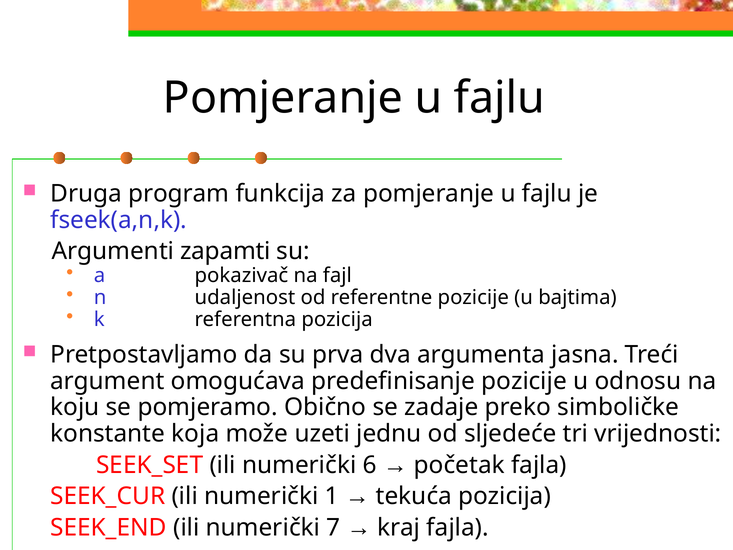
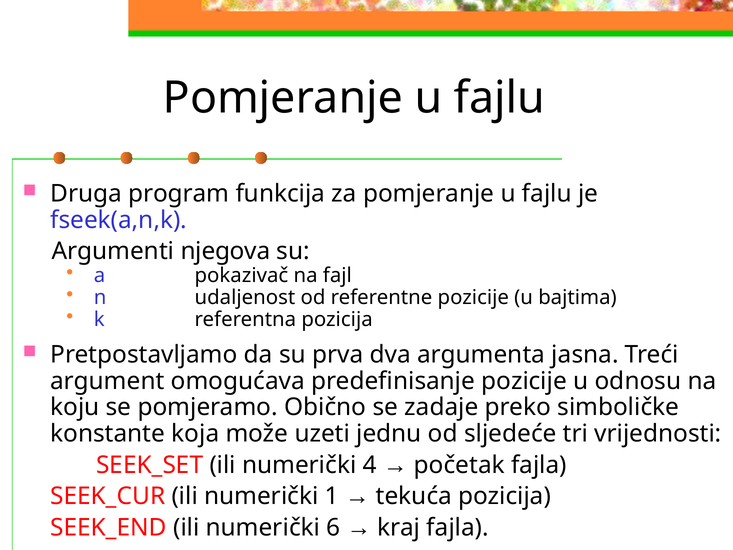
zapamti: zapamti -> njegova
6: 6 -> 4
7: 7 -> 6
